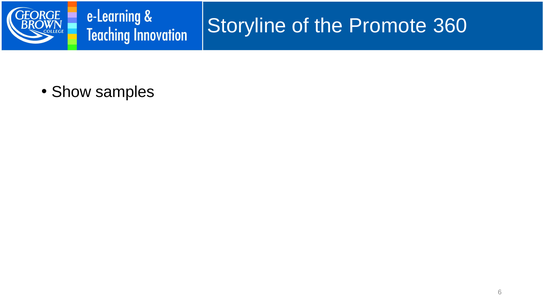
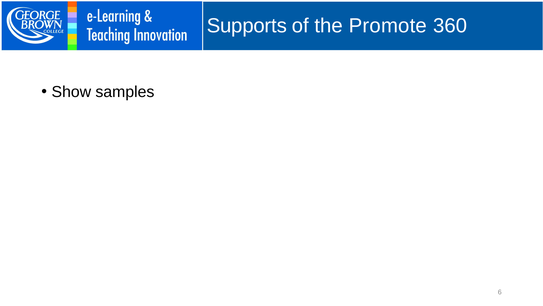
Storyline: Storyline -> Supports
